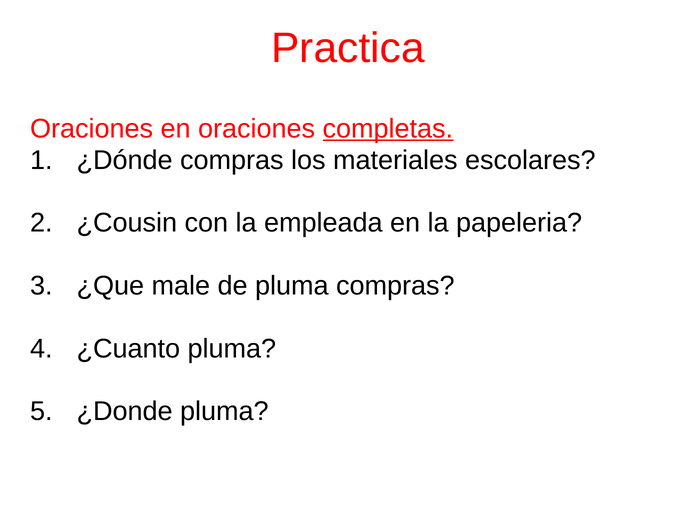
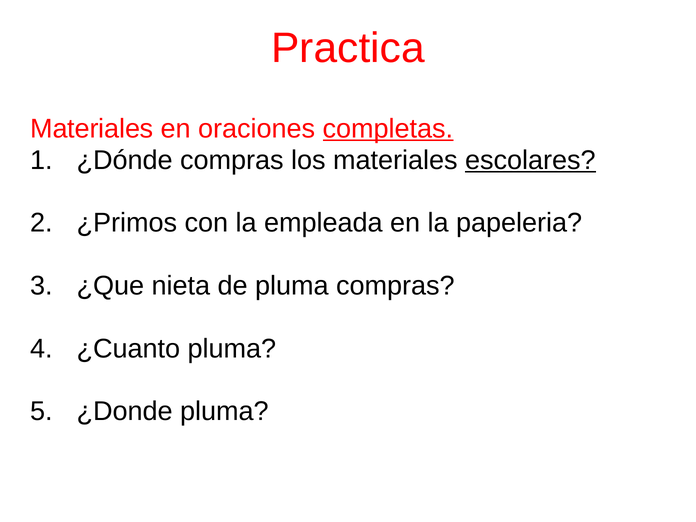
Oraciones at (92, 129): Oraciones -> Materiales
escolares underline: none -> present
¿Cousin: ¿Cousin -> ¿Primos
male: male -> nieta
